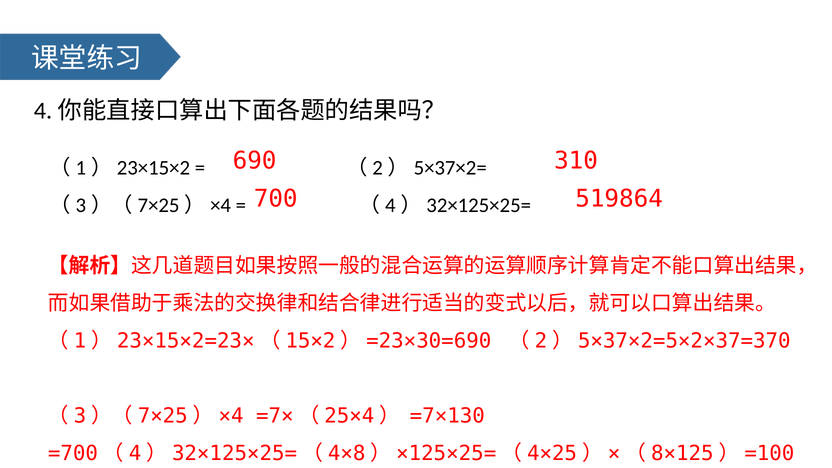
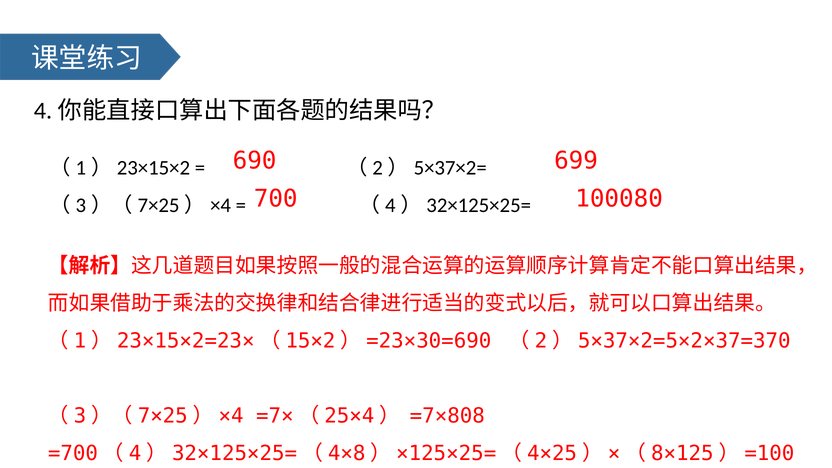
310: 310 -> 699
519864: 519864 -> 100080
=7×130: =7×130 -> =7×808
